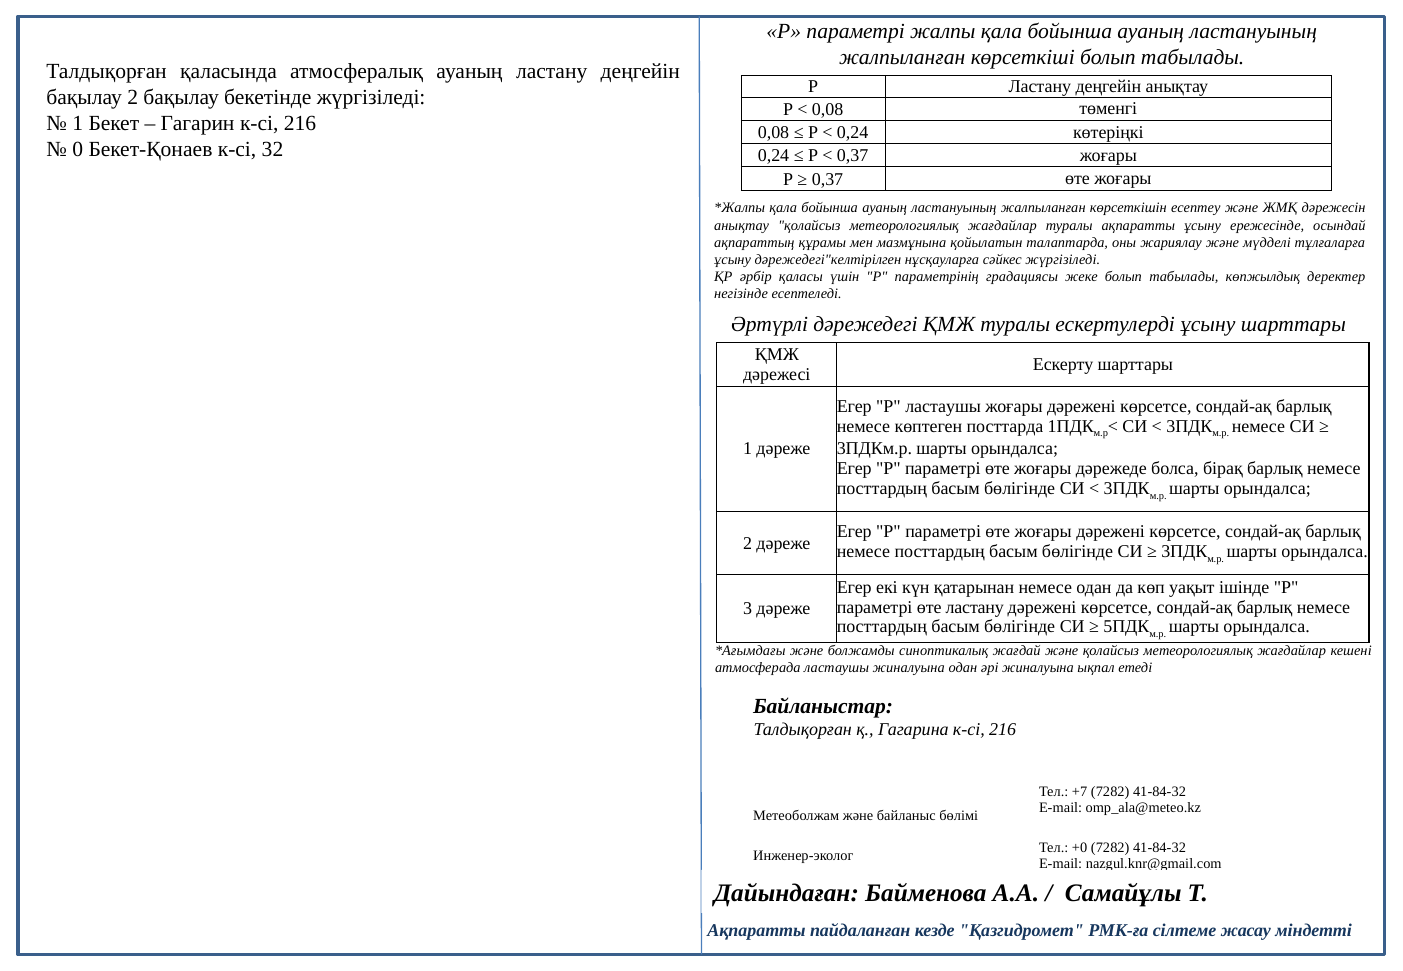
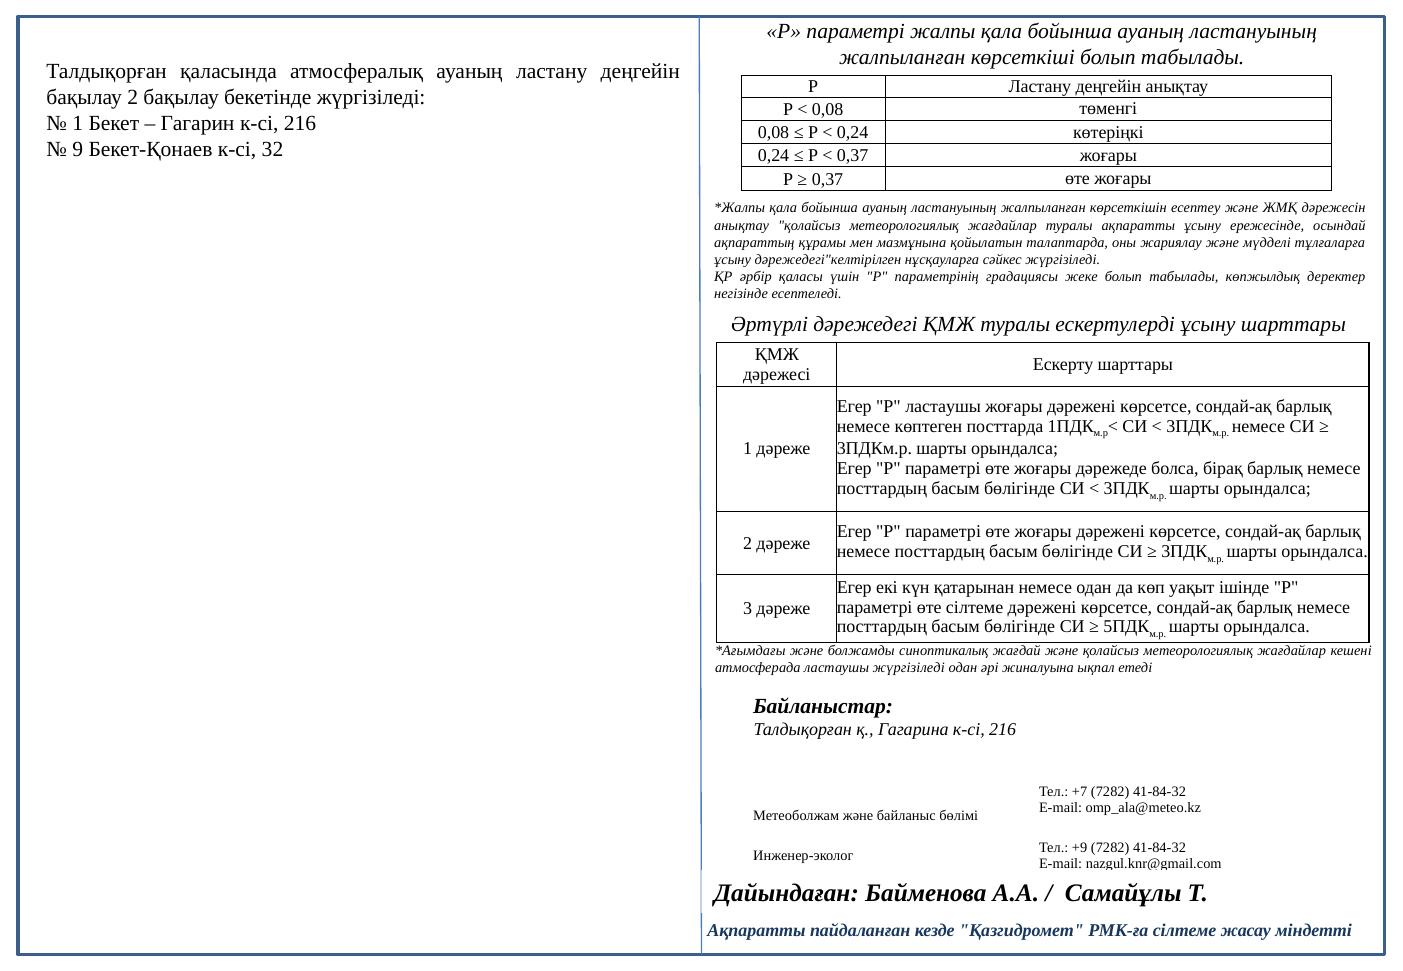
0: 0 -> 9
өте ластану: ластану -> сілтеме
ластаушы жиналуына: жиналуына -> жүргізіледі
+0: +0 -> +9
